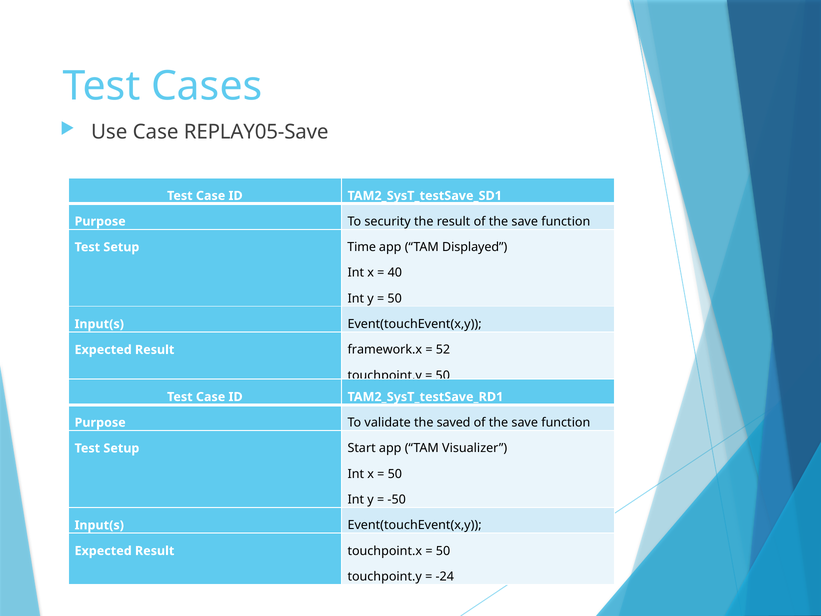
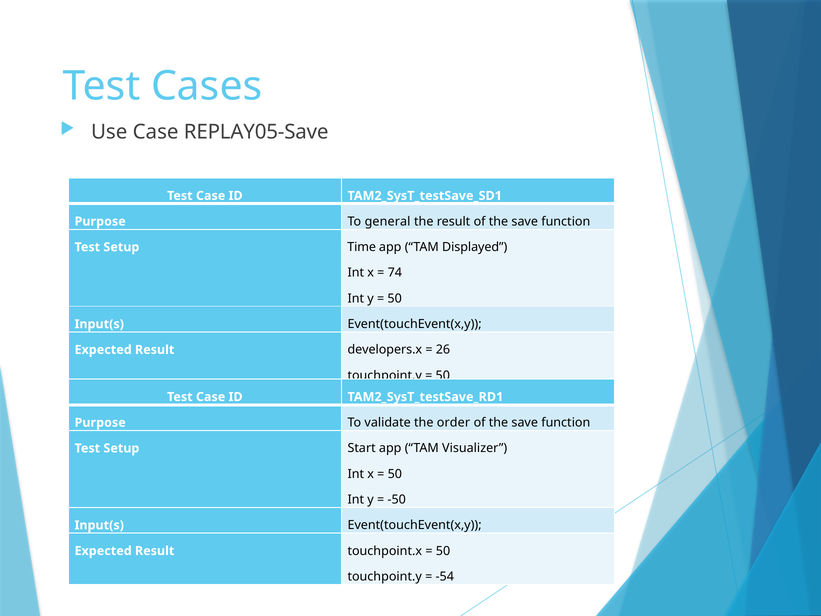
security: security -> general
40: 40 -> 74
framework.x: framework.x -> developers.x
52: 52 -> 26
saved: saved -> order
-24: -24 -> -54
